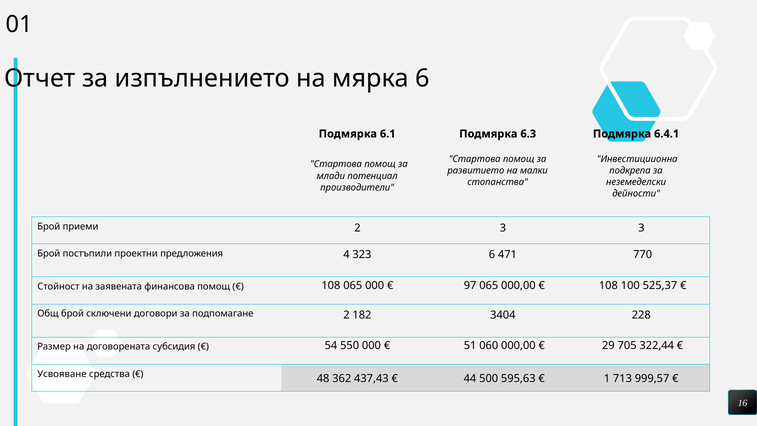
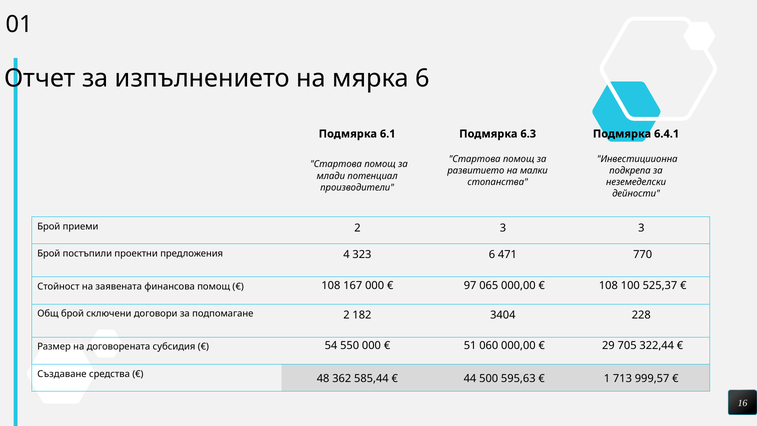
108 065: 065 -> 167
Усвояване: Усвояване -> Създаване
437,43: 437,43 -> 585,44
